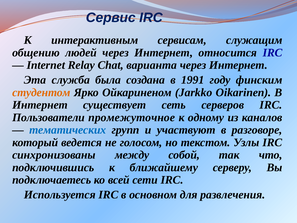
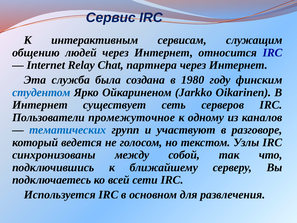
варианта: варианта -> партнера
1991: 1991 -> 1980
студентом colour: orange -> blue
